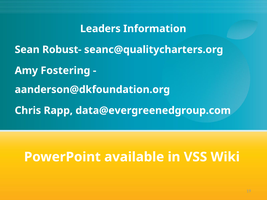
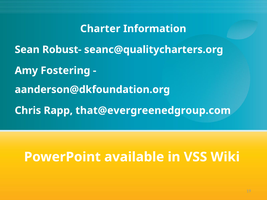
Leaders: Leaders -> Charter
data@evergreenedgroup.com: data@evergreenedgroup.com -> that@evergreenedgroup.com
